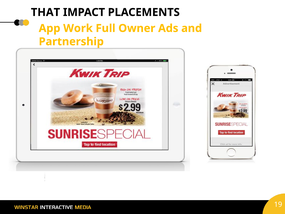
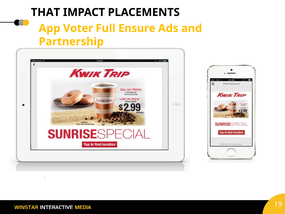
Work: Work -> Voter
Owner: Owner -> Ensure
